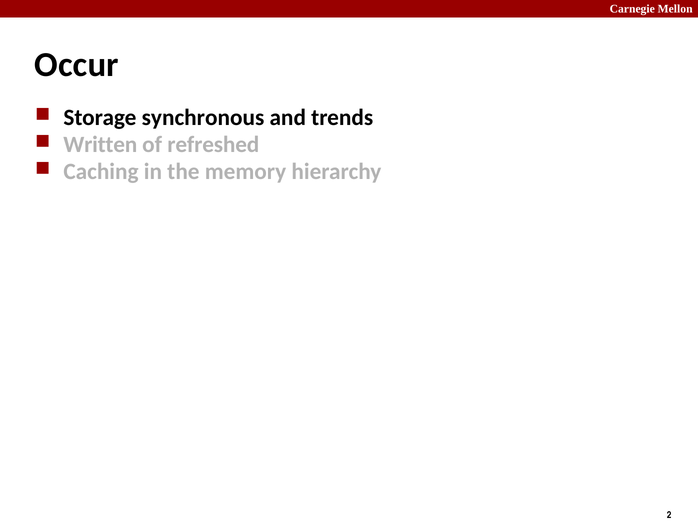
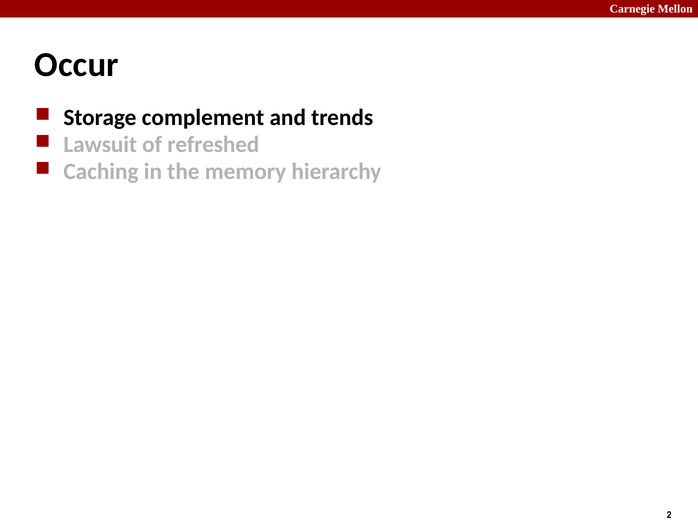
synchronous: synchronous -> complement
Written: Written -> Lawsuit
